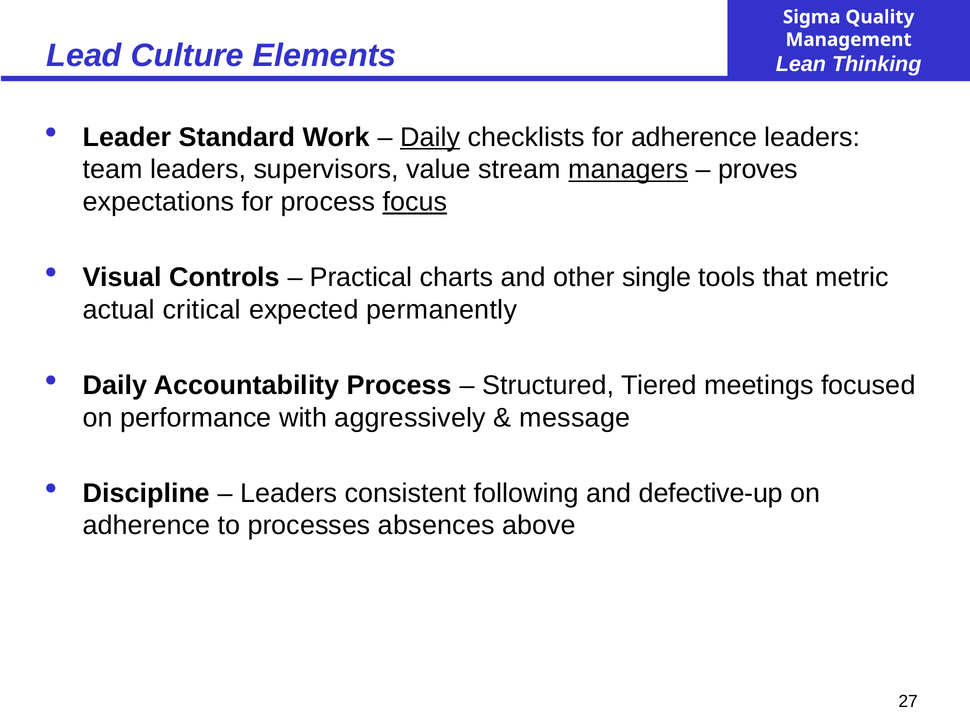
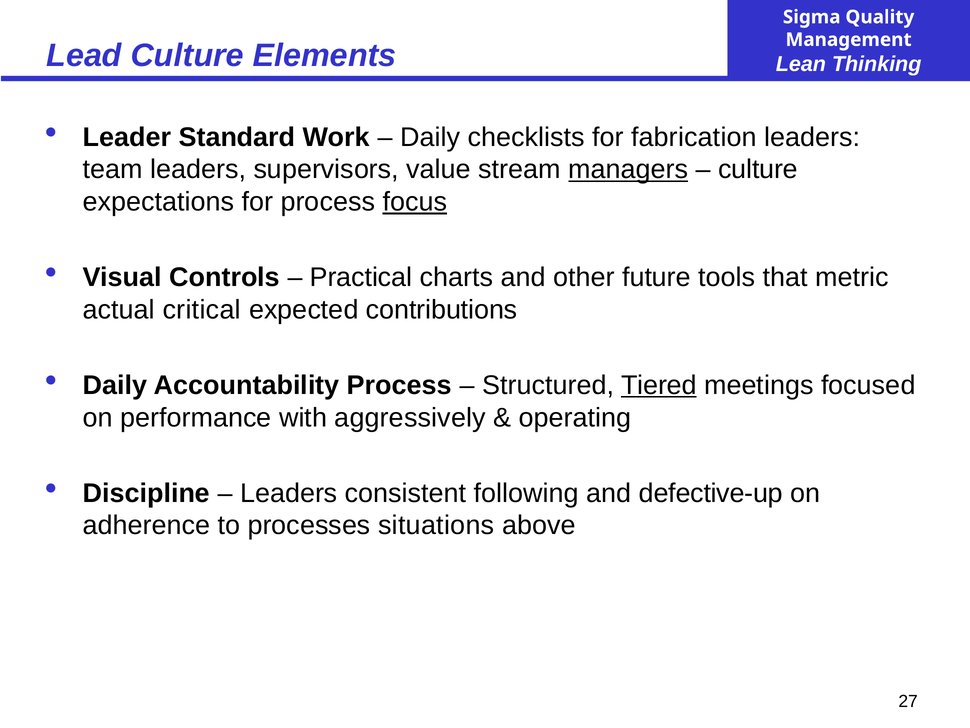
Daily at (430, 137) underline: present -> none
for adherence: adherence -> fabrication
proves at (758, 169): proves -> culture
single: single -> future
permanently: permanently -> contributions
Tiered underline: none -> present
message: message -> operating
absences: absences -> situations
